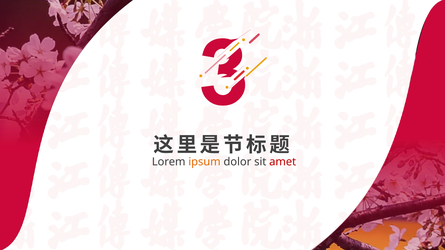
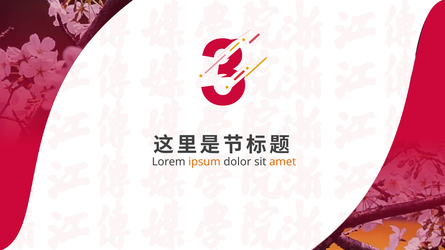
amet colour: red -> orange
